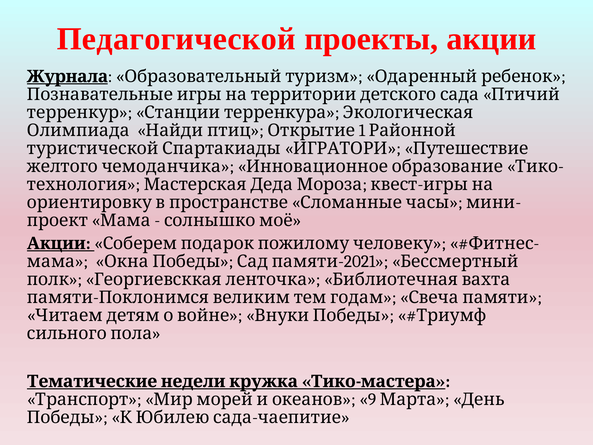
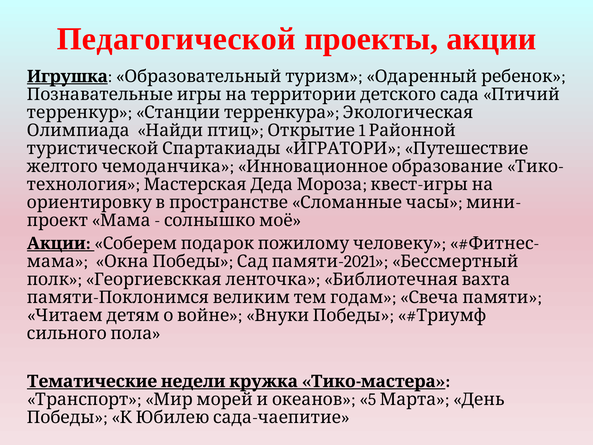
Журнала: Журнала -> Игрушка
9: 9 -> 5
